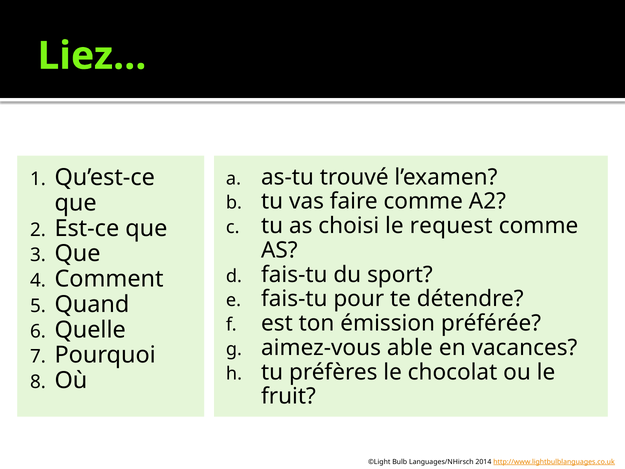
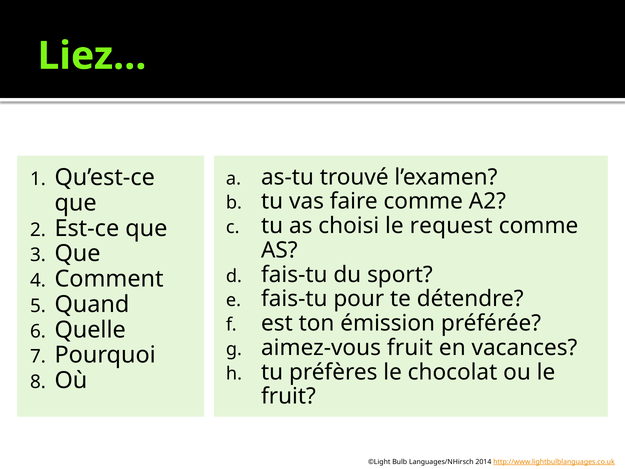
aimez-vous able: able -> fruit
